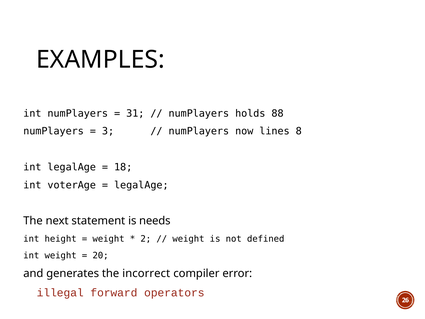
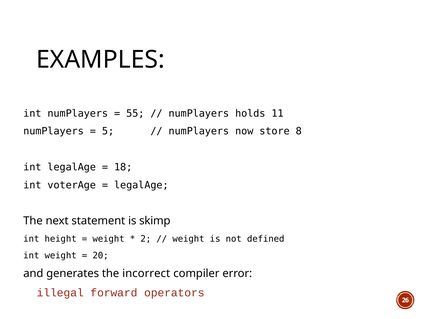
31: 31 -> 55
88: 88 -> 11
3: 3 -> 5
lines: lines -> store
needs: needs -> skimp
